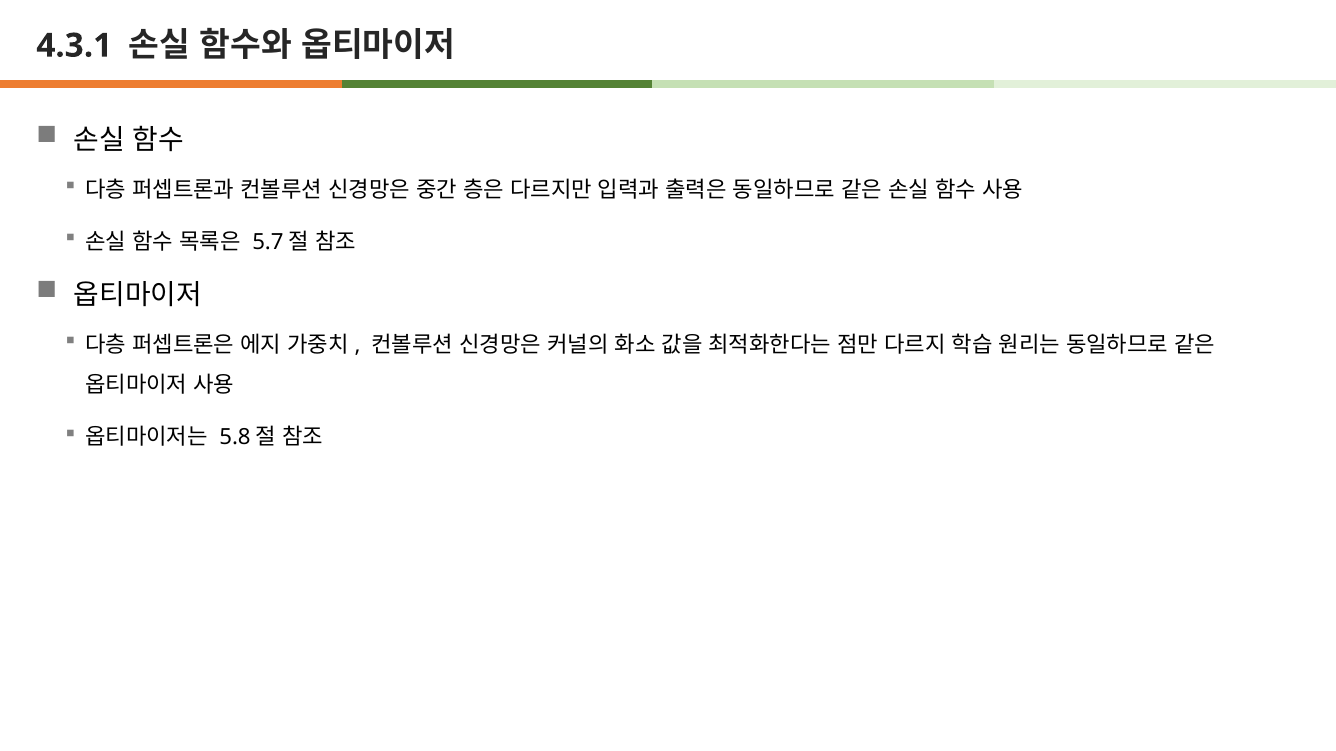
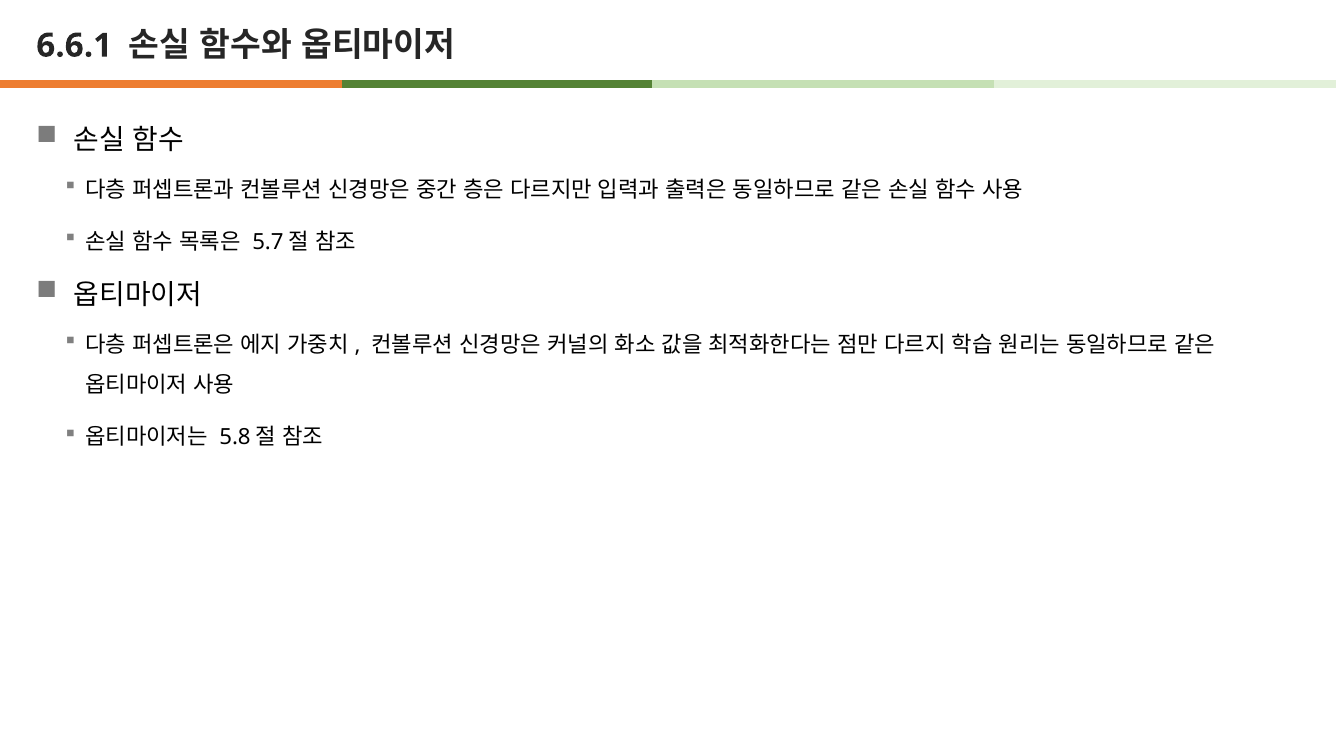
4.3.1: 4.3.1 -> 6.6.1
